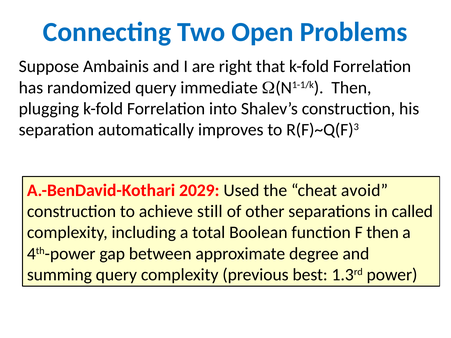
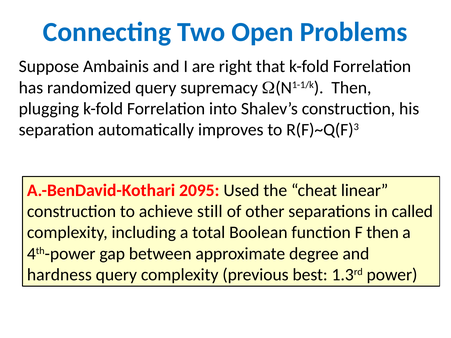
immediate: immediate -> supremacy
2029: 2029 -> 2095
avoid: avoid -> linear
summing: summing -> hardness
